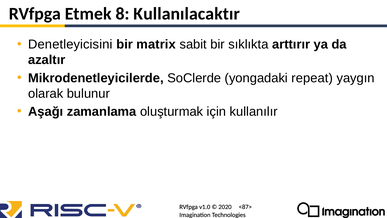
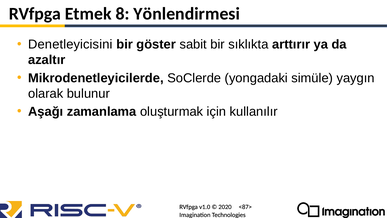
Kullanılacaktır: Kullanılacaktır -> Yönlendirmesi
matrix: matrix -> göster
repeat: repeat -> simüle
